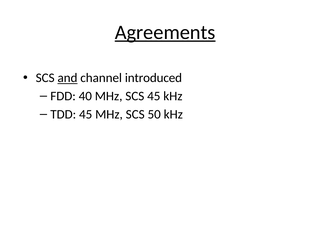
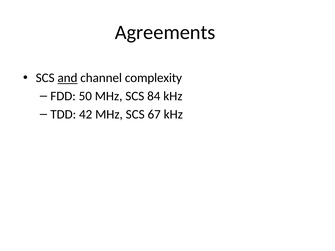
Agreements underline: present -> none
introduced: introduced -> complexity
40: 40 -> 50
SCS 45: 45 -> 84
TDD 45: 45 -> 42
50: 50 -> 67
